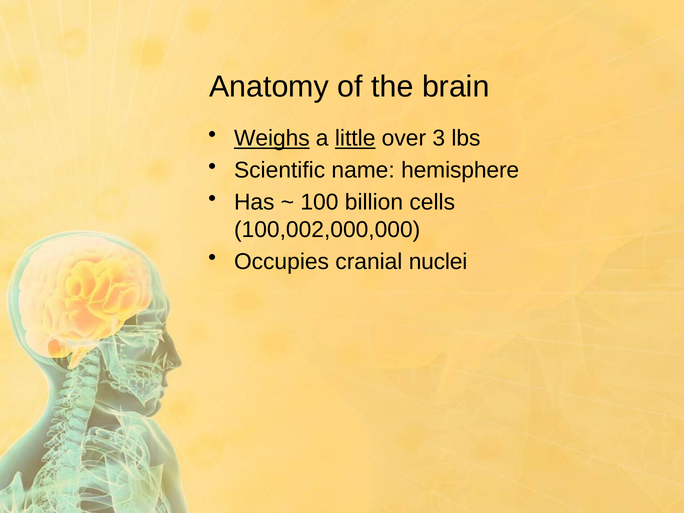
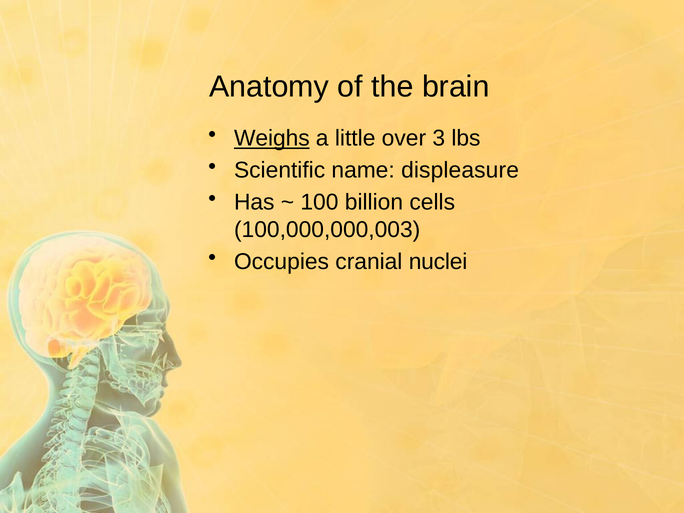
little underline: present -> none
hemisphere: hemisphere -> displeasure
100,002,000,000: 100,002,000,000 -> 100,000,000,003
